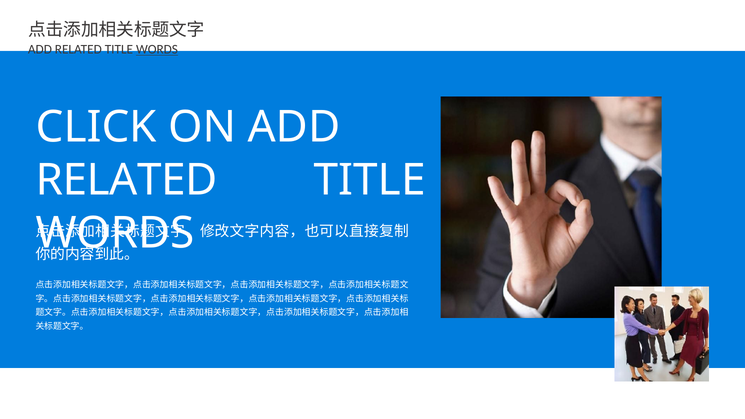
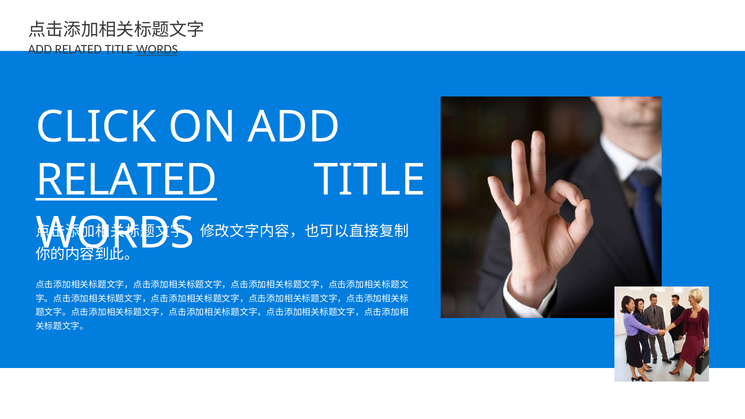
RELATED at (127, 180) underline: none -> present
